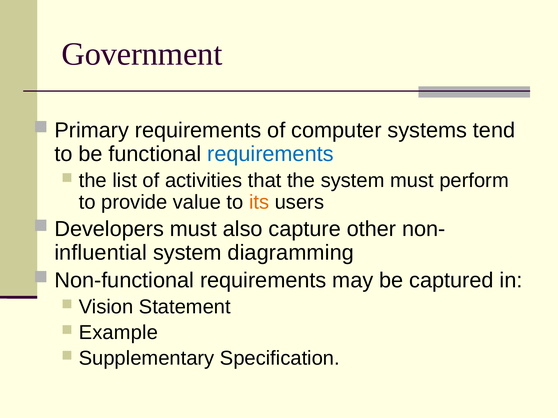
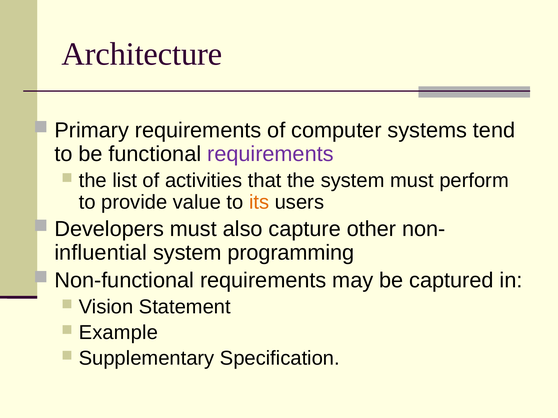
Government: Government -> Architecture
requirements at (270, 154) colour: blue -> purple
diagramming: diagramming -> programming
